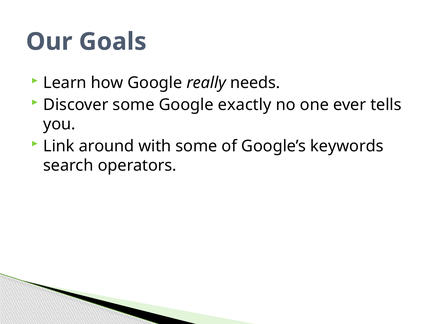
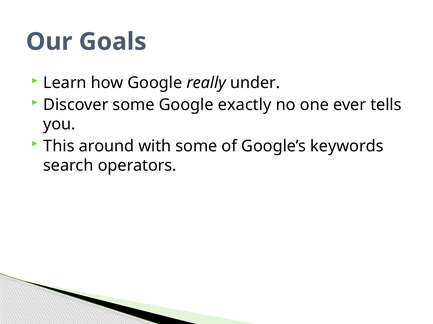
needs: needs -> under
Link: Link -> This
